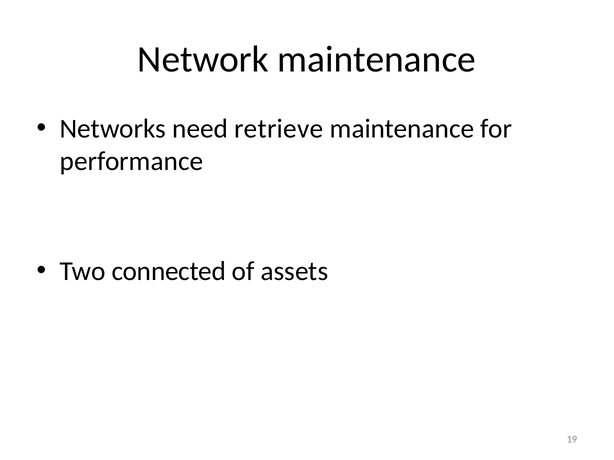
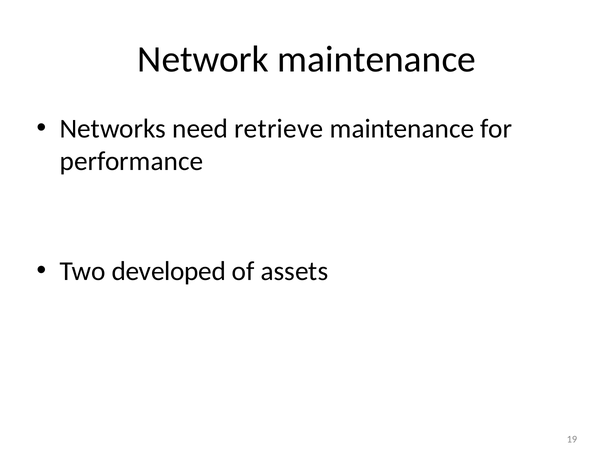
connected: connected -> developed
